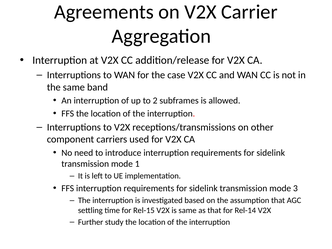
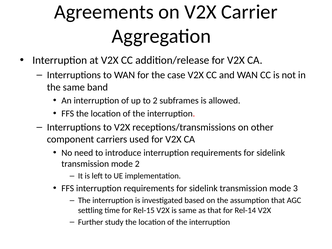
mode 1: 1 -> 2
